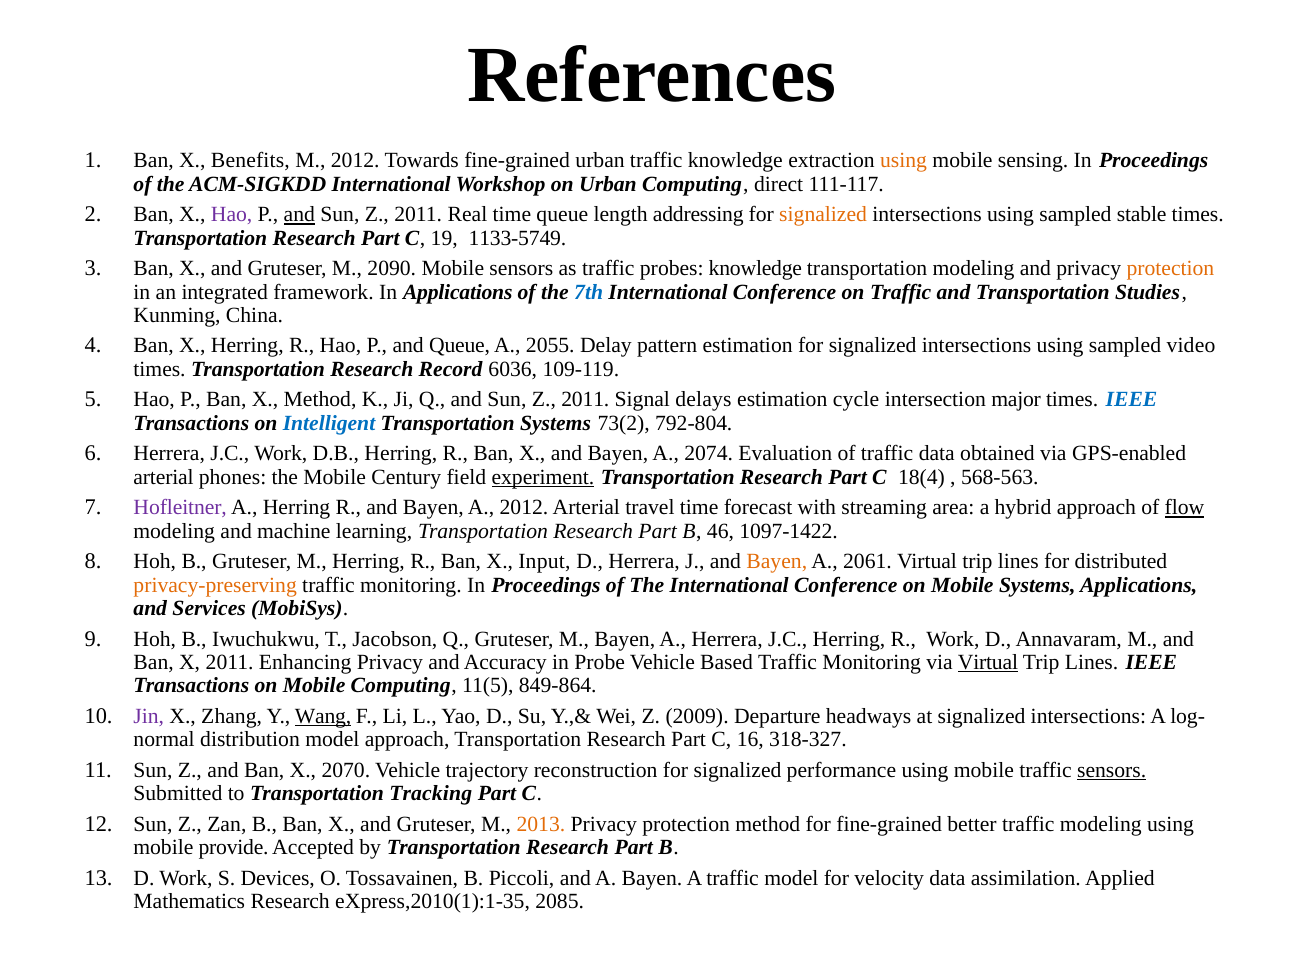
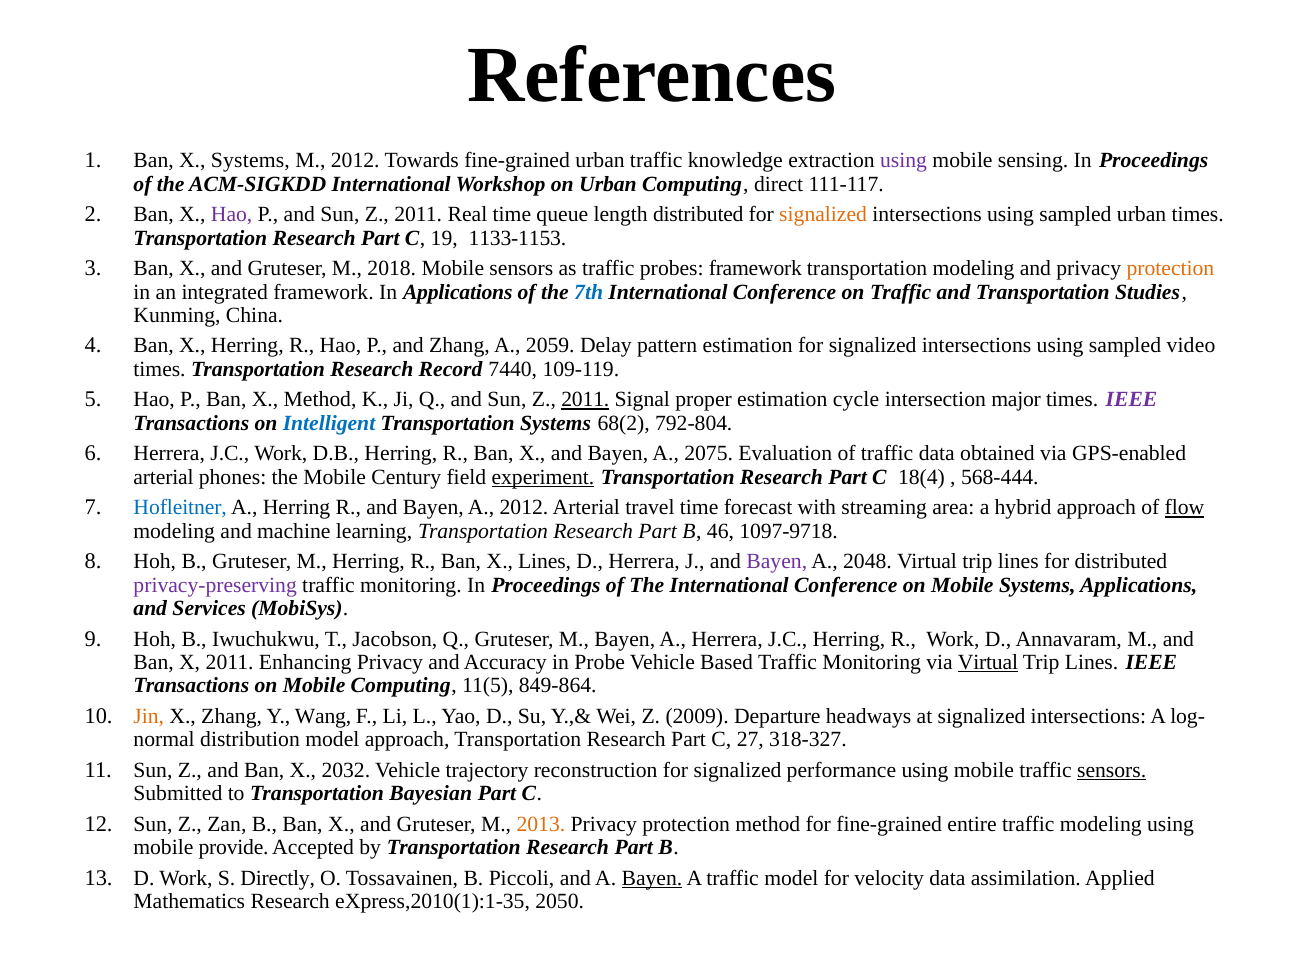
X Benefits: Benefits -> Systems
using at (904, 161) colour: orange -> purple
and at (299, 214) underline: present -> none
length addressing: addressing -> distributed
sampled stable: stable -> urban
1133-5749: 1133-5749 -> 1133-1153
2090: 2090 -> 2018
probes knowledge: knowledge -> framework
and Queue: Queue -> Zhang
2055: 2055 -> 2059
6036: 6036 -> 7440
2011 at (585, 400) underline: none -> present
delays: delays -> proper
IEEE at (1132, 400) colour: blue -> purple
73(2: 73(2 -> 68(2
2074: 2074 -> 2075
568-563: 568-563 -> 568-444
Hofleitner colour: purple -> blue
1097-1422: 1097-1422 -> 1097-9718
X Input: Input -> Lines
Bayen at (777, 561) colour: orange -> purple
2061: 2061 -> 2048
privacy-preserving colour: orange -> purple
Jin colour: purple -> orange
Wang underline: present -> none
16: 16 -> 27
2070: 2070 -> 2032
Tracking: Tracking -> Bayesian
better: better -> entire
Devices: Devices -> Directly
Bayen at (652, 878) underline: none -> present
2085: 2085 -> 2050
